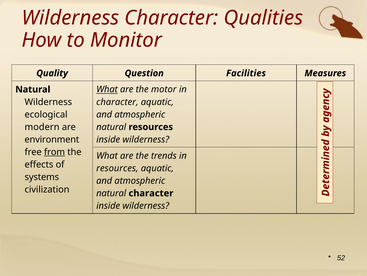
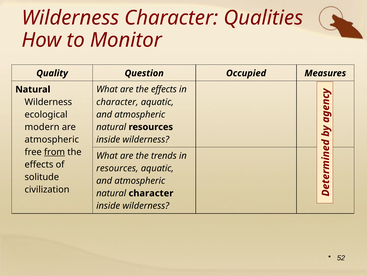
Facilities: Facilities -> Occupied
What at (107, 89) underline: present -> none
are the motor: motor -> effects
environment at (52, 139): environment -> atmospheric
systems: systems -> solitude
